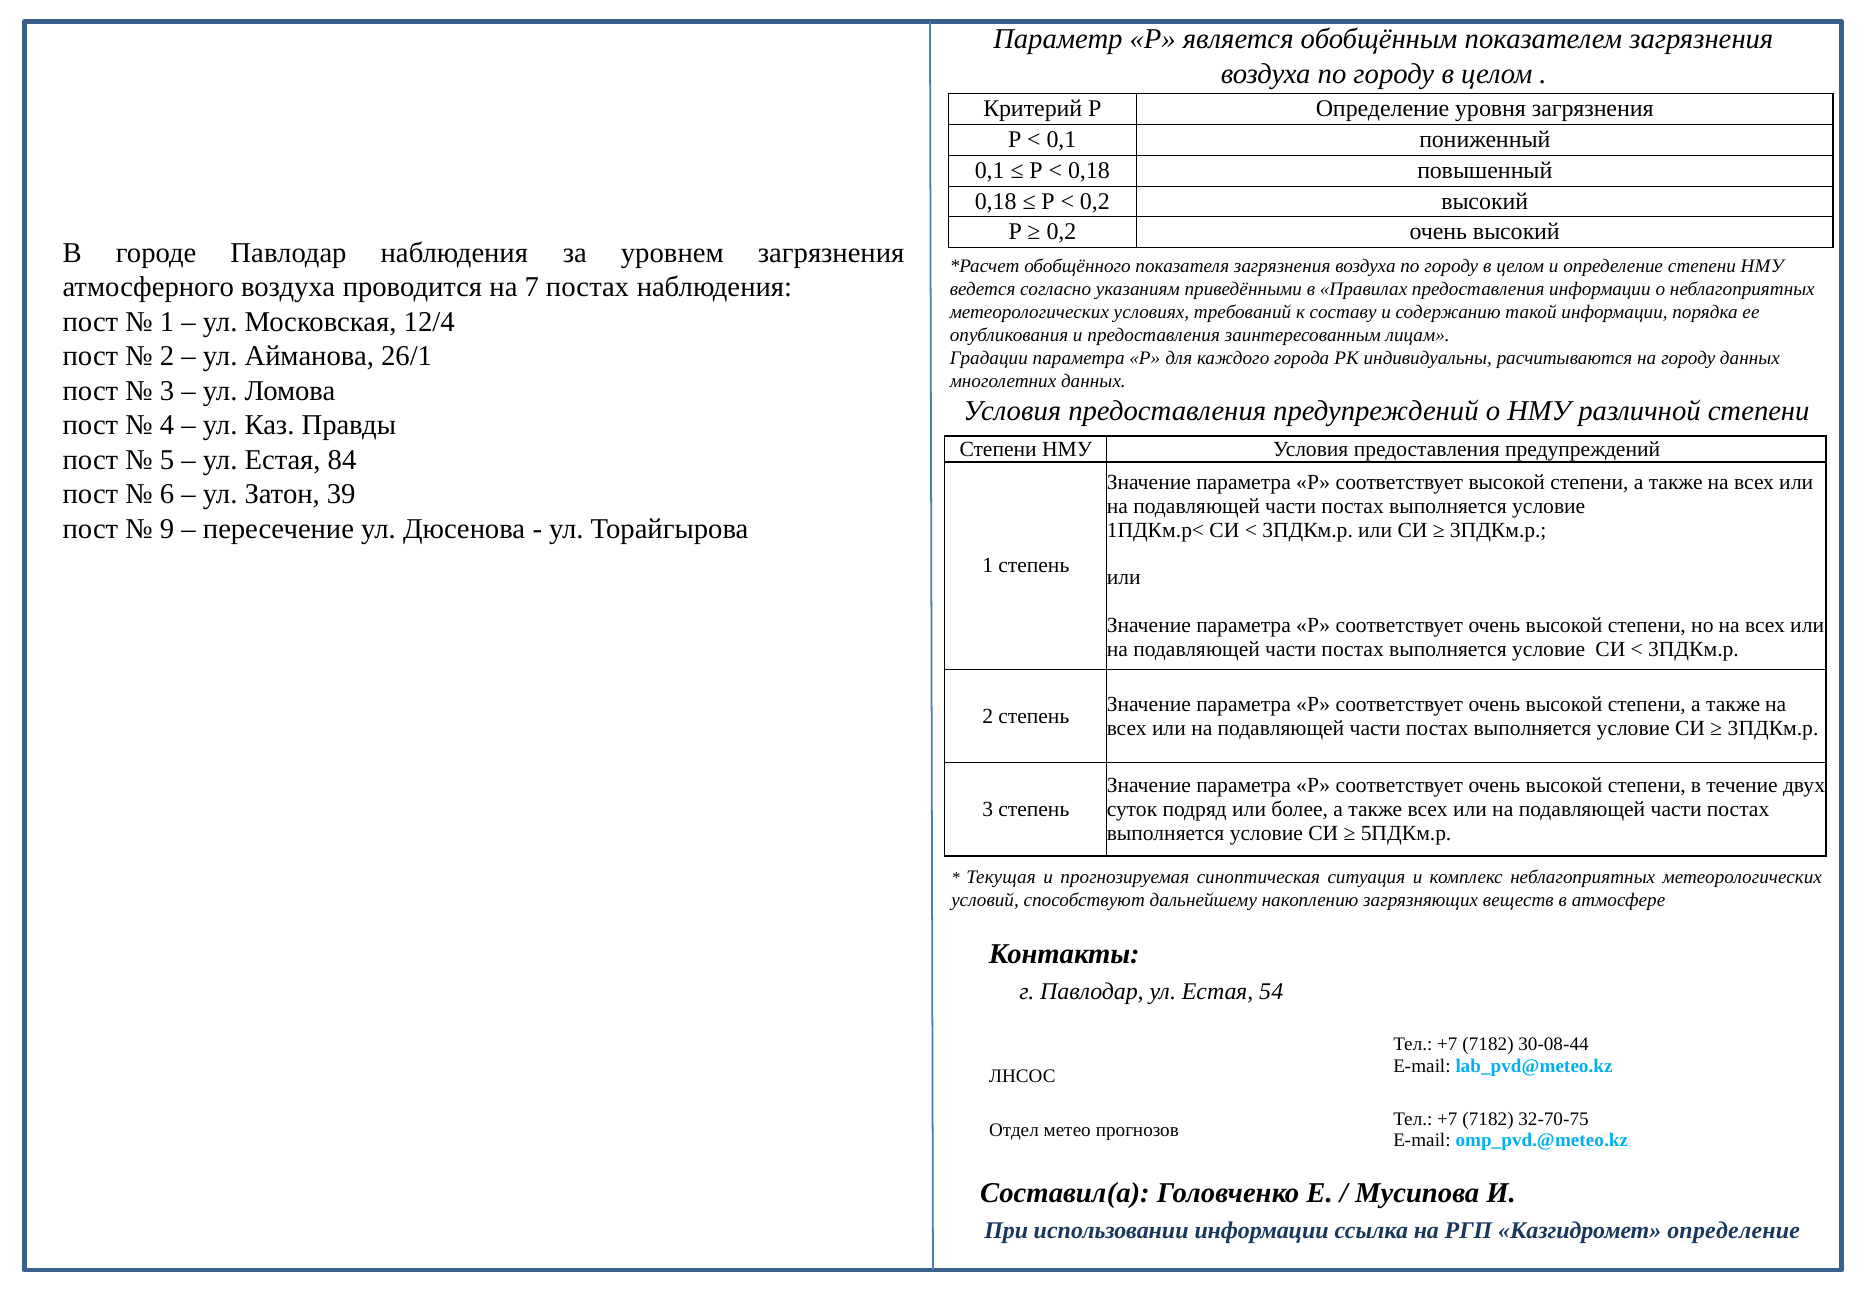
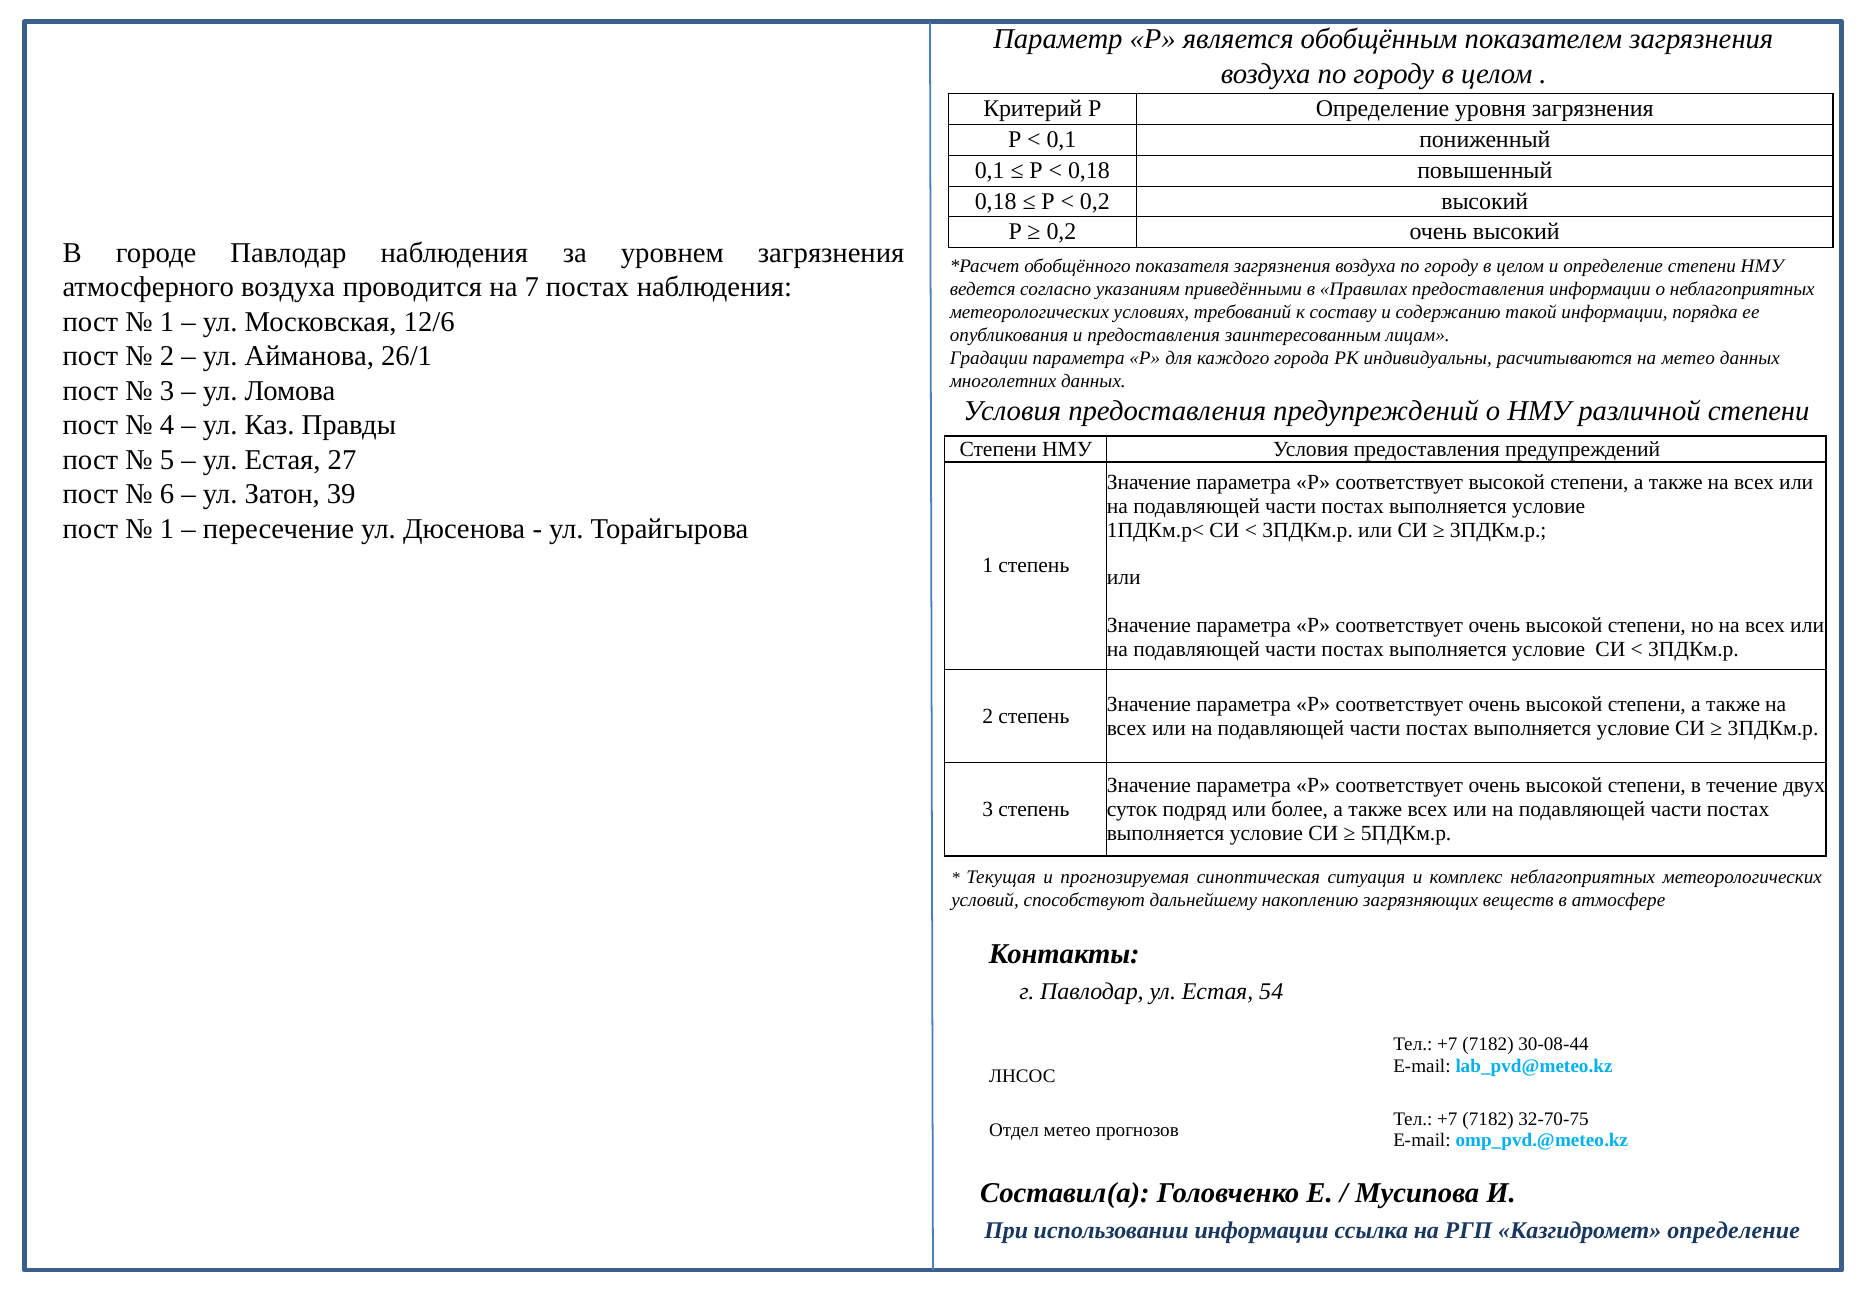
12/4: 12/4 -> 12/6
на городу: городу -> метео
84: 84 -> 27
9 at (167, 529): 9 -> 1
